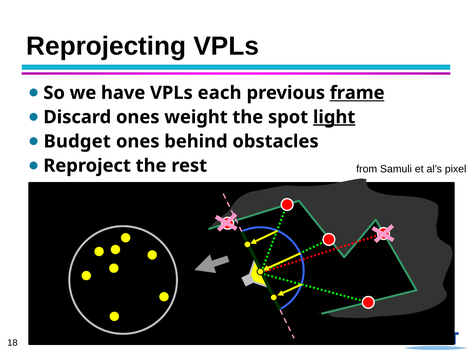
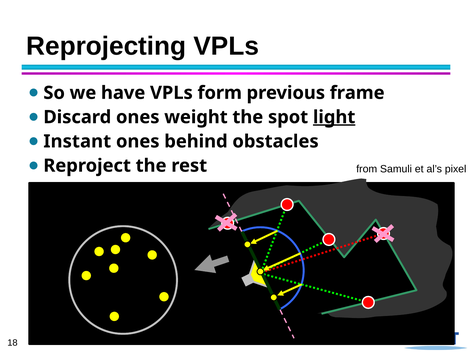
each: each -> form
frame underline: present -> none
Budget: Budget -> Instant
